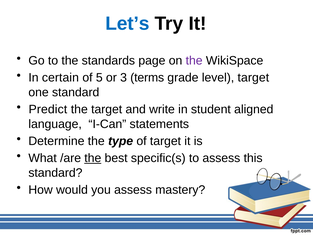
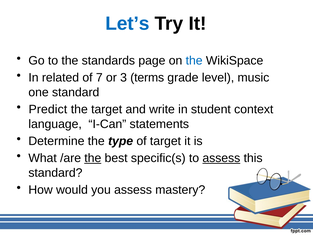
the at (194, 61) colour: purple -> blue
certain: certain -> related
5: 5 -> 7
level target: target -> music
aligned: aligned -> context
assess at (221, 158) underline: none -> present
